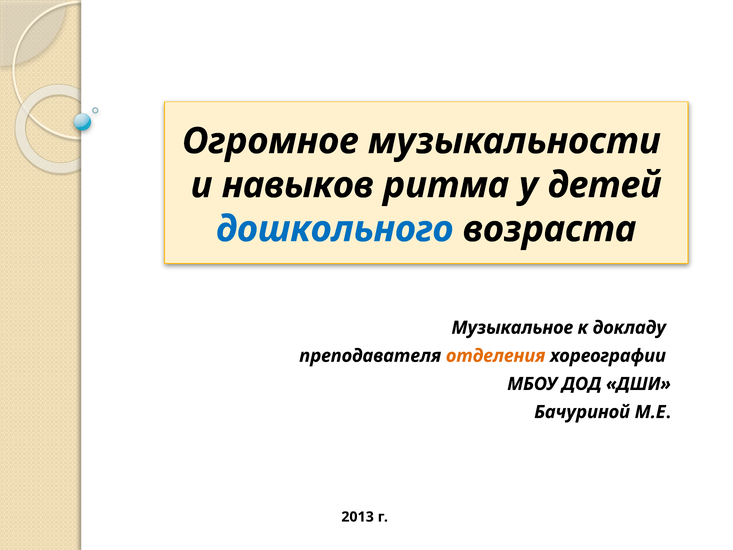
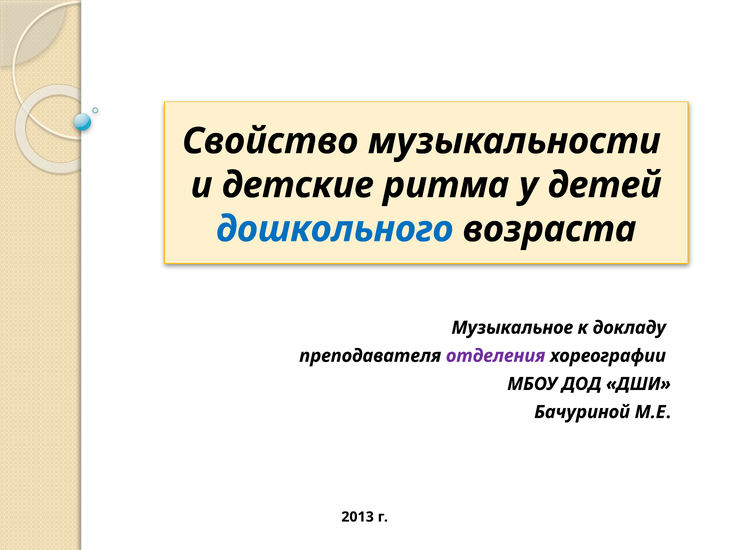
Огромное: Огромное -> Свойство
навыков: навыков -> детские
отделения colour: orange -> purple
